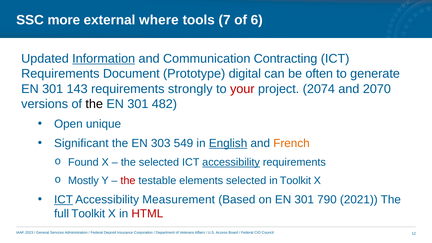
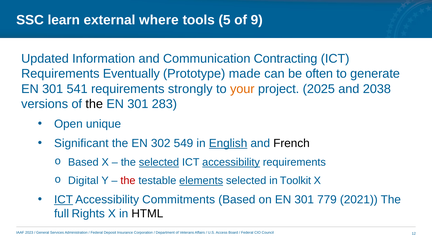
more: more -> learn
7: 7 -> 5
6: 6 -> 9
Information underline: present -> none
Document: Document -> Eventually
digital: digital -> made
143: 143 -> 541
your colour: red -> orange
2074: 2074 -> 2025
2070: 2070 -> 2038
482: 482 -> 283
303: 303 -> 302
French colour: orange -> black
Found at (83, 162): Found -> Based
selected at (159, 162) underline: none -> present
Mostly: Mostly -> Digital
elements underline: none -> present
Measurement: Measurement -> Commitments
790: 790 -> 779
full Toolkit: Toolkit -> Rights
HTML colour: red -> black
